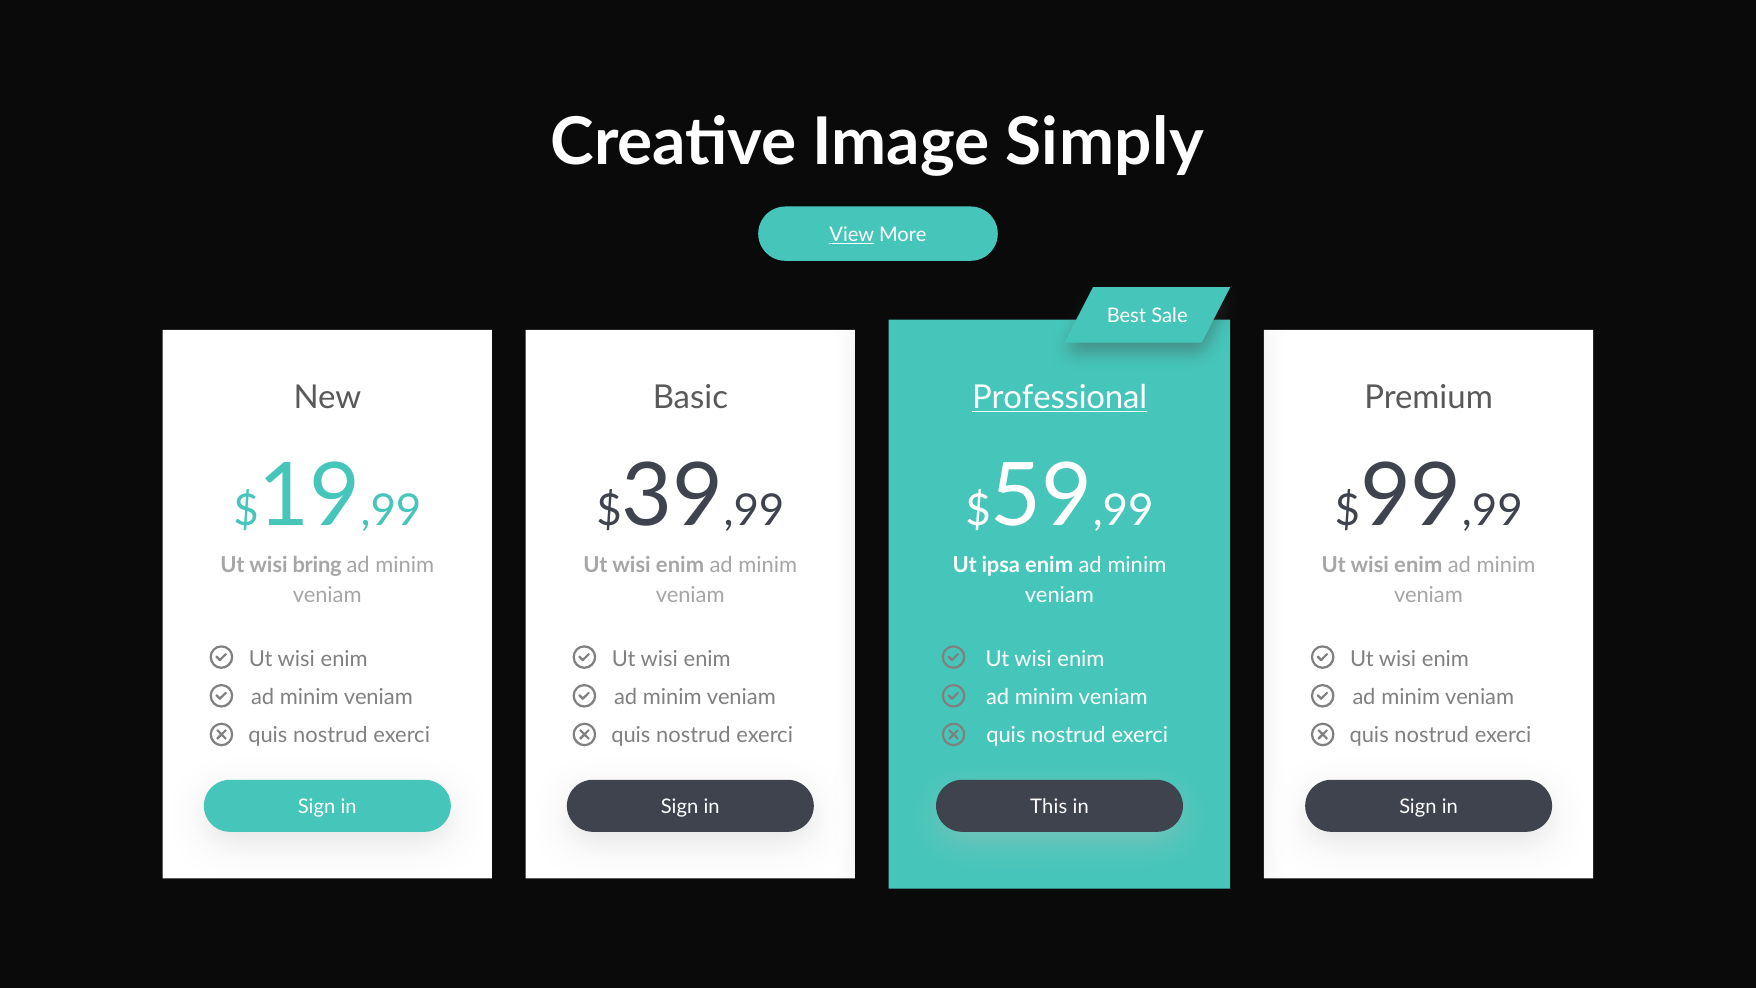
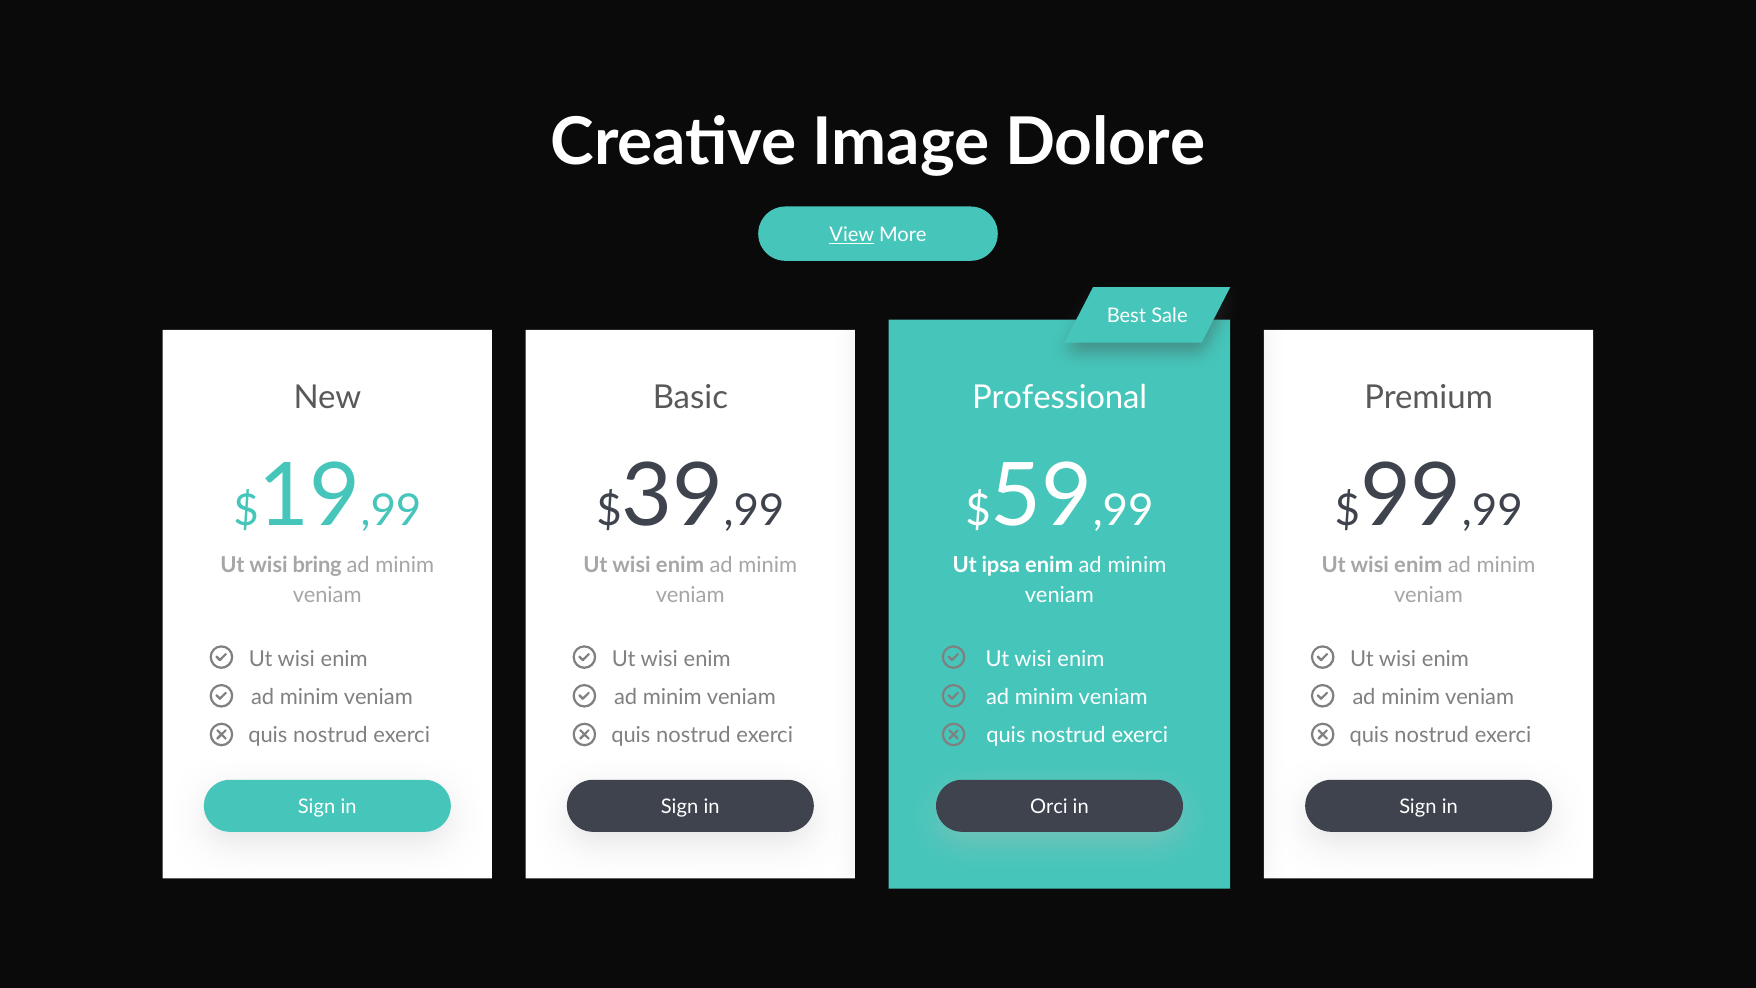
Simply: Simply -> Dolore
Professional underline: present -> none
This: This -> Orci
